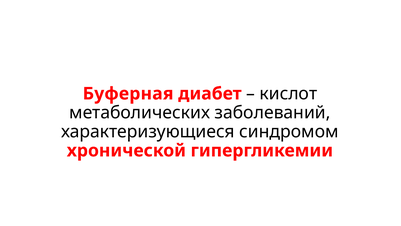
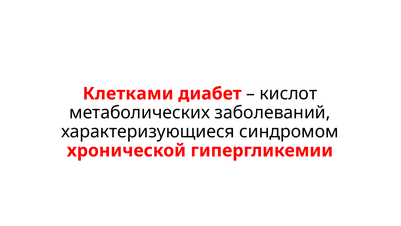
Буферная: Буферная -> Клетками
